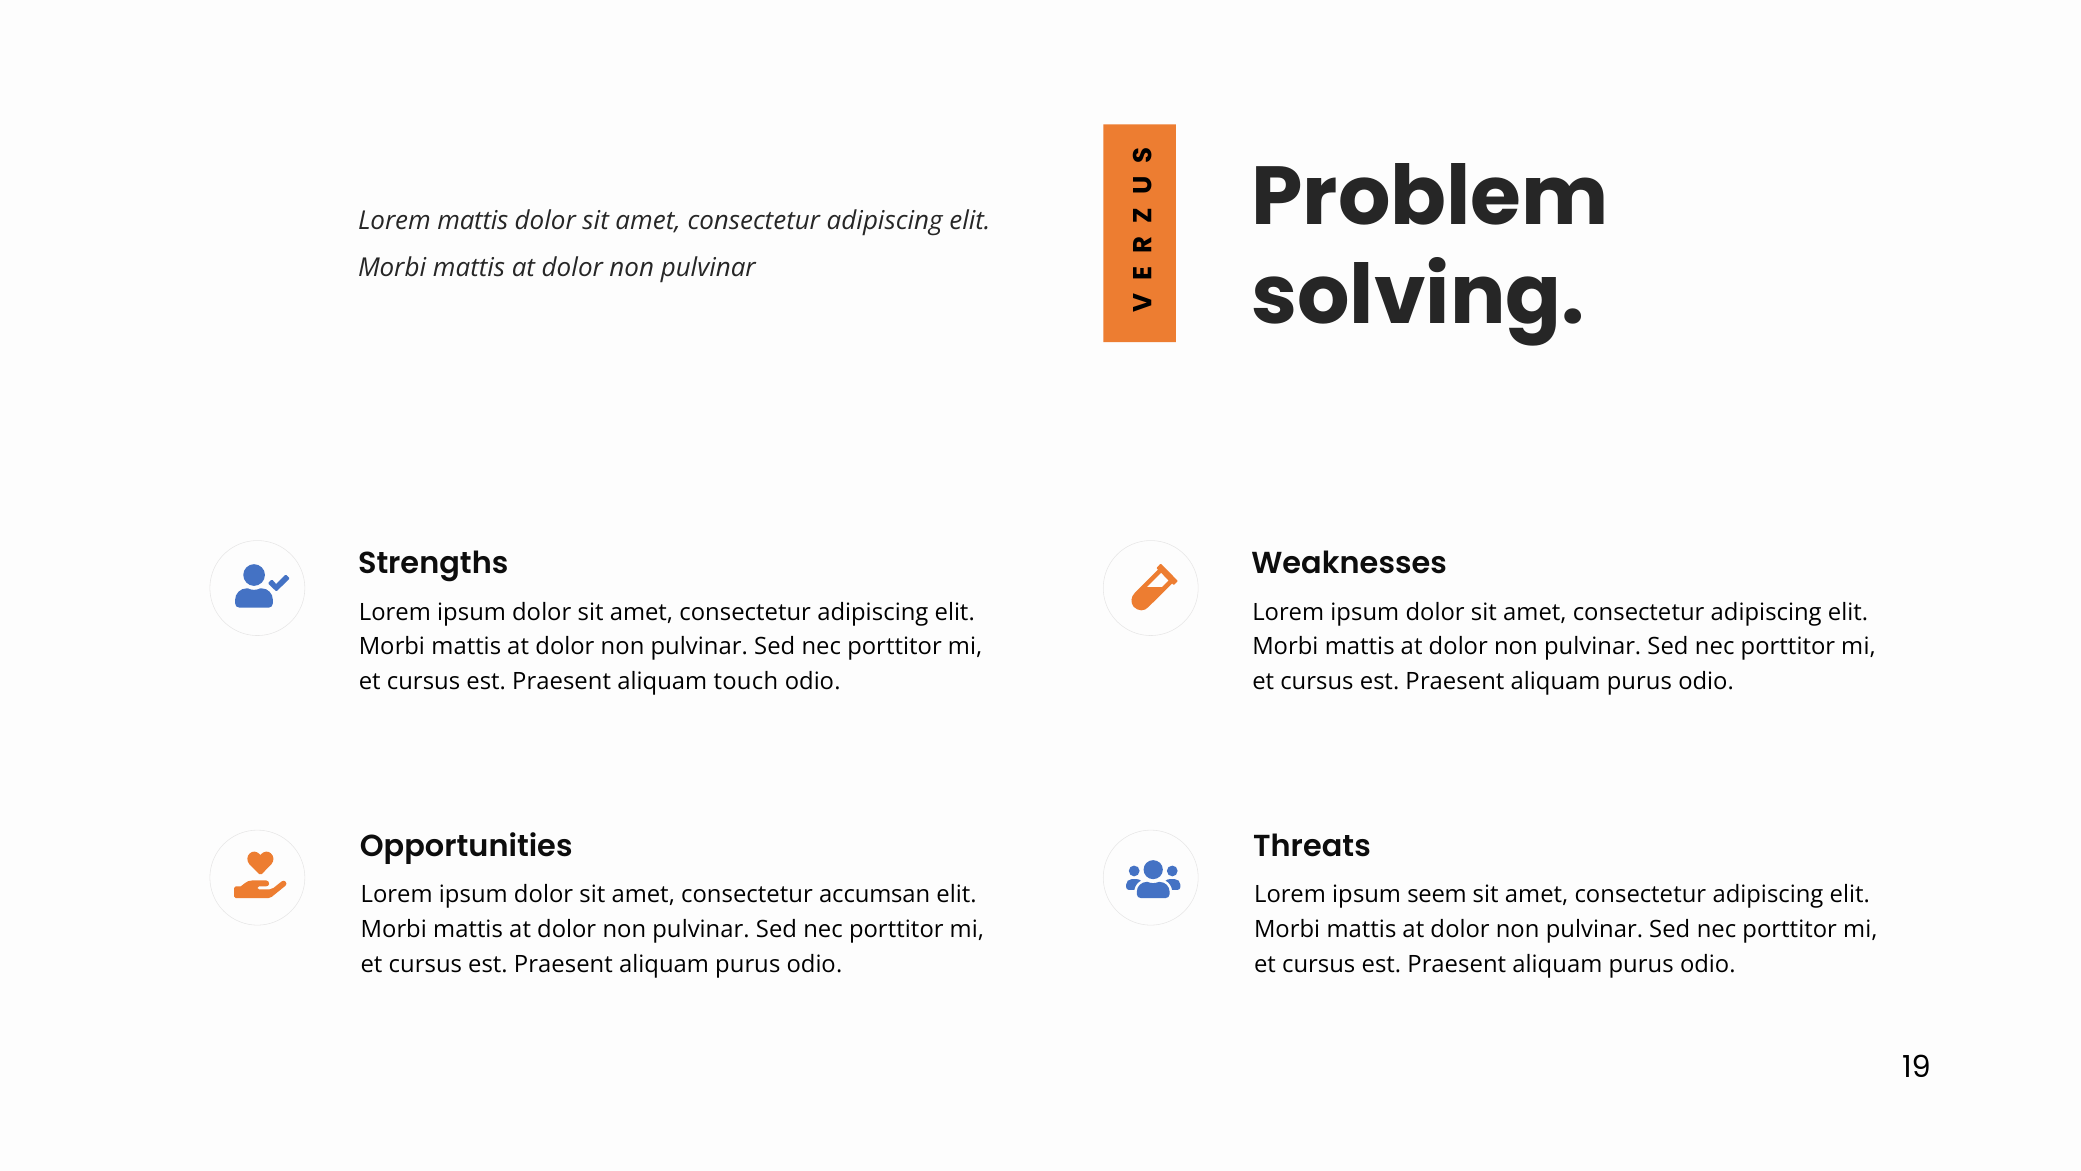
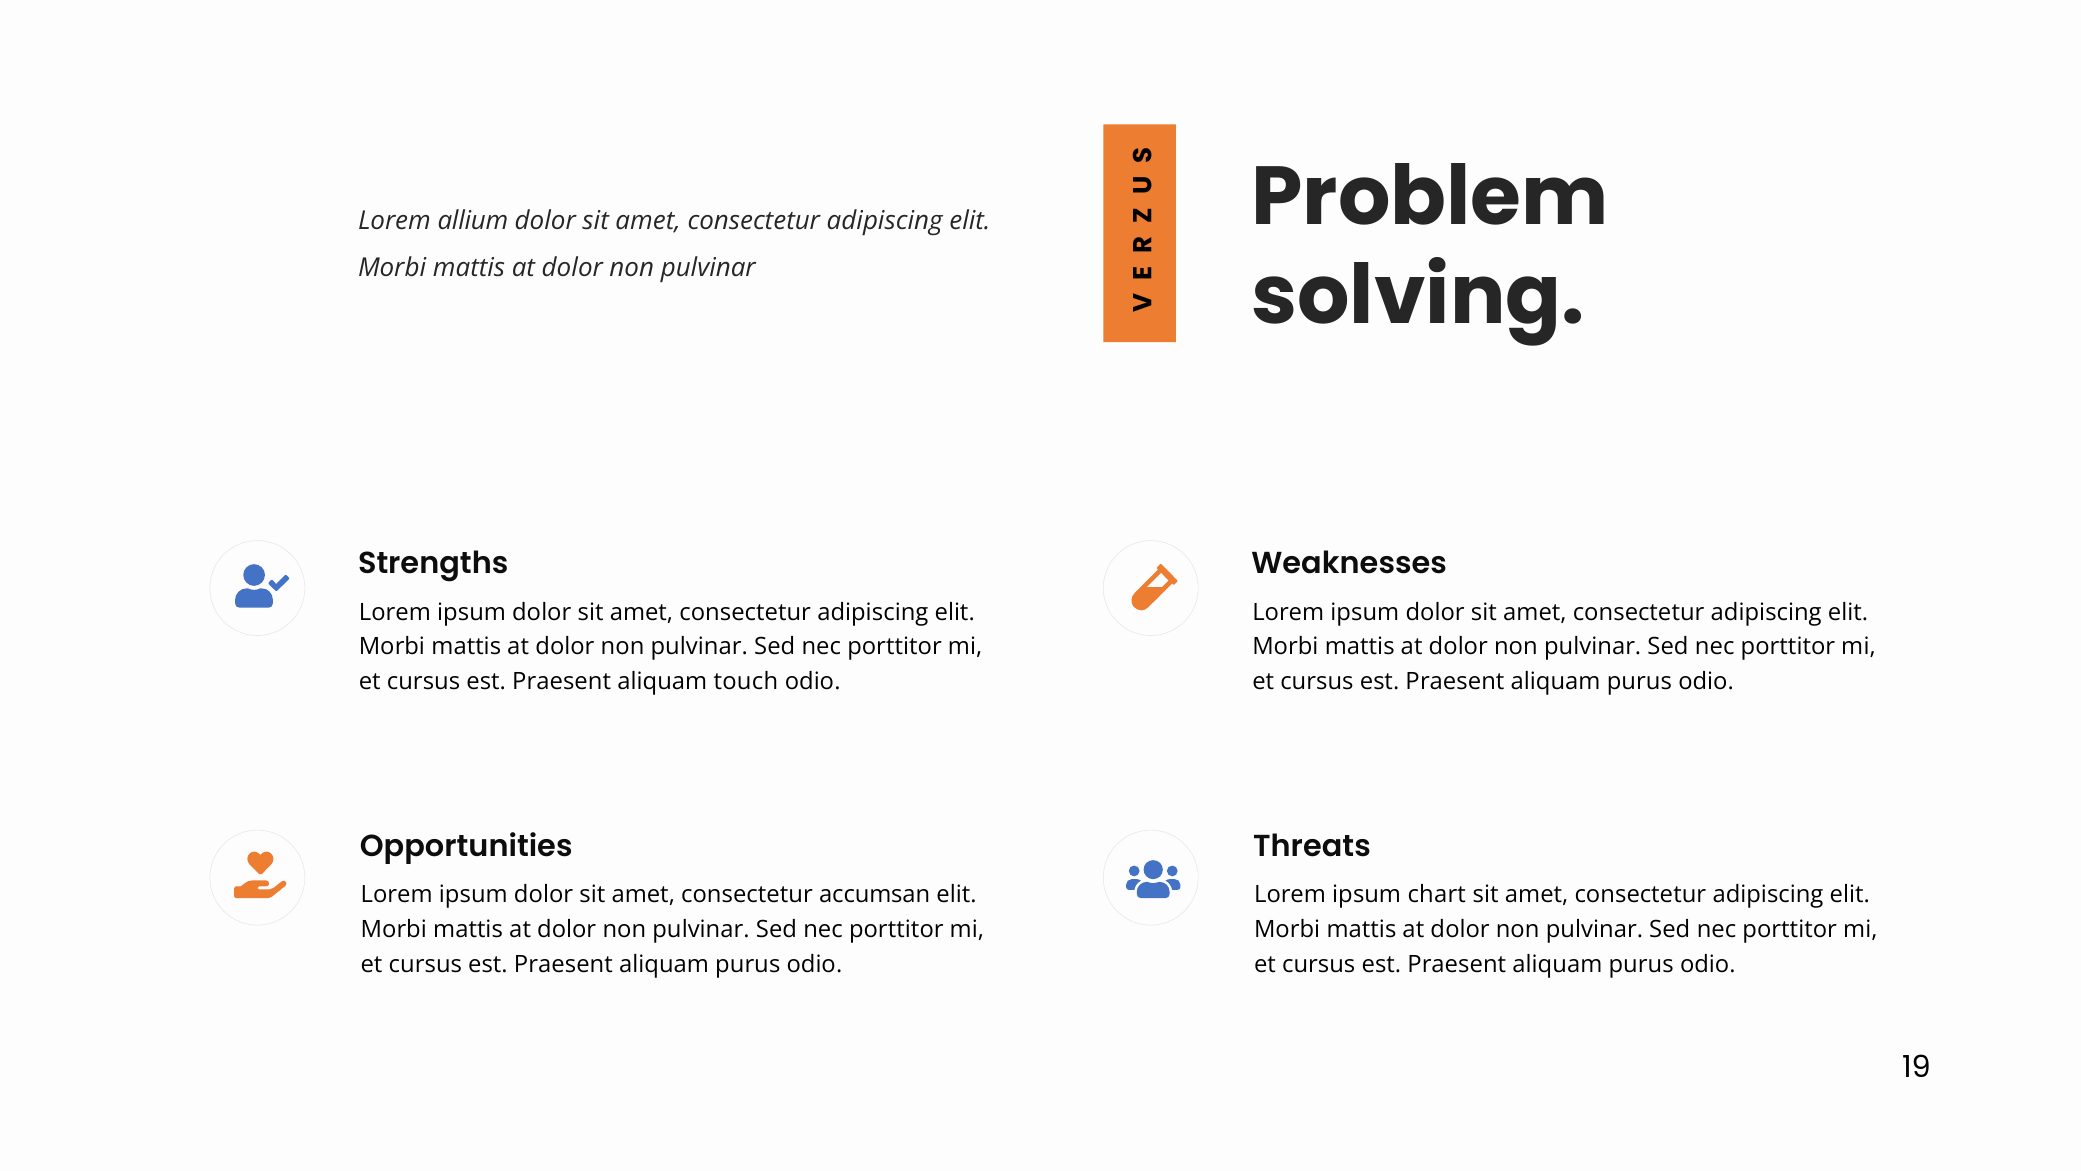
Lorem mattis: mattis -> allium
seem: seem -> chart
